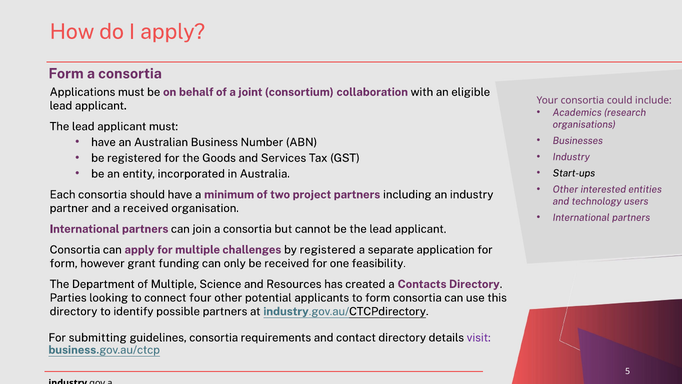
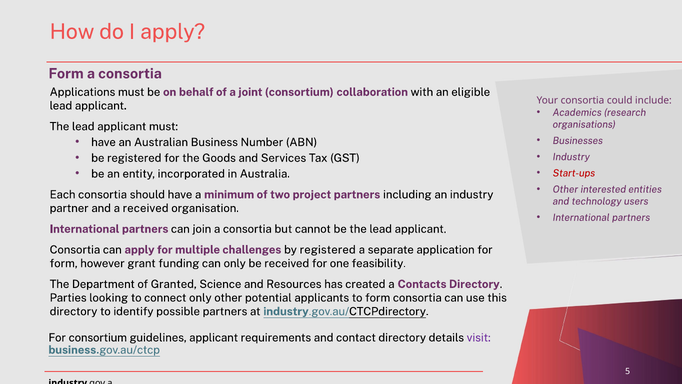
Start-ups colour: black -> red
of Multiple: Multiple -> Granted
connect four: four -> only
For submitting: submitting -> consortium
guidelines consortia: consortia -> applicant
